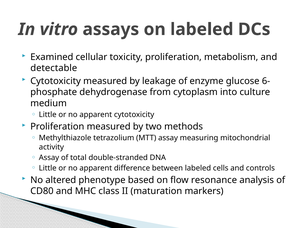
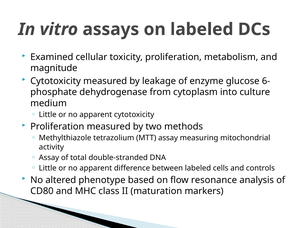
detectable: detectable -> magnitude
